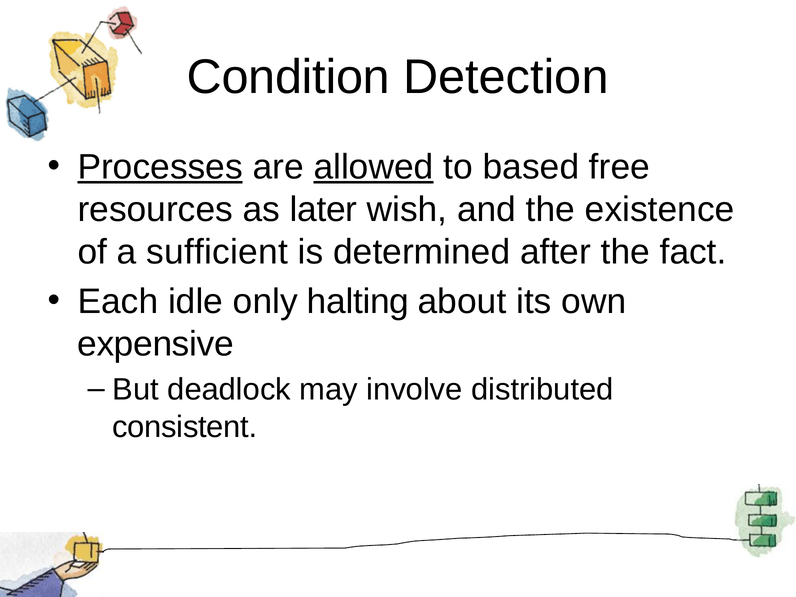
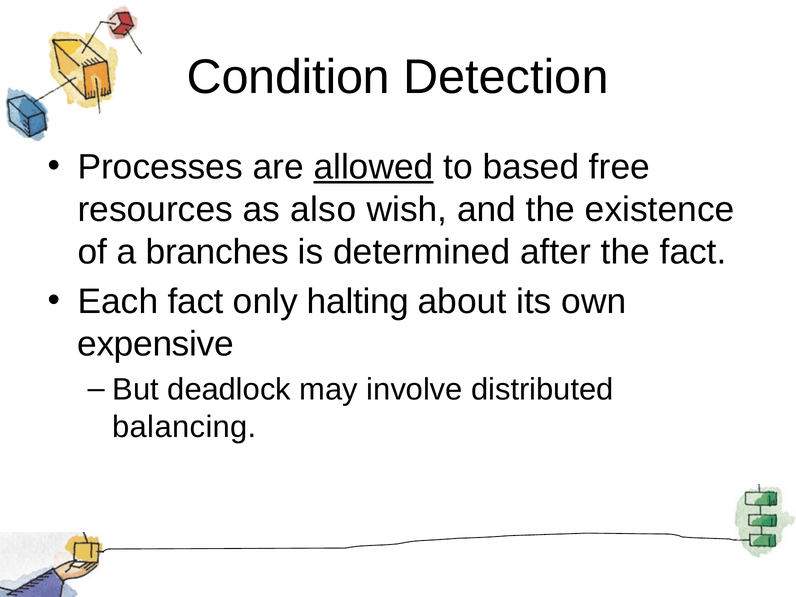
Processes underline: present -> none
later: later -> also
sufficient: sufficient -> branches
Each idle: idle -> fact
consistent: consistent -> balancing
